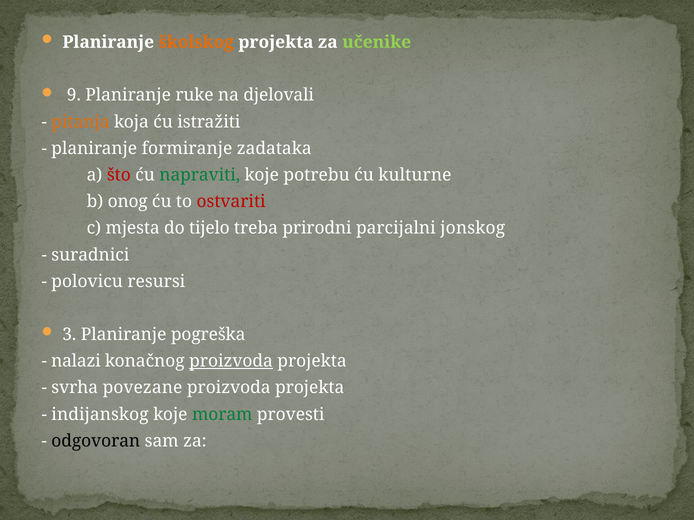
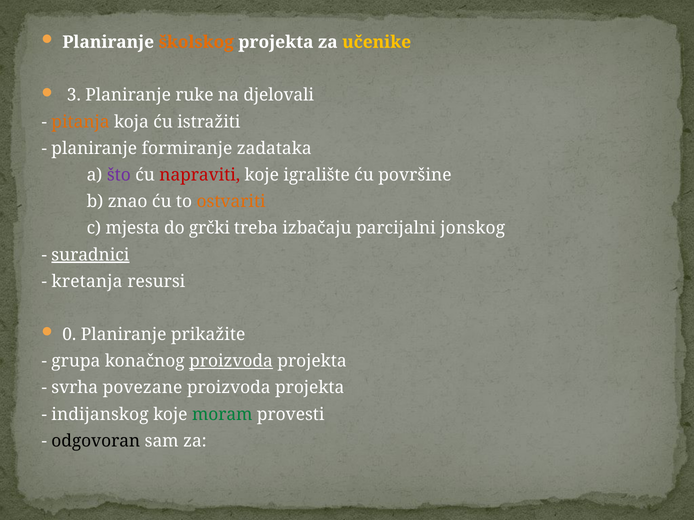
učenike colour: light green -> yellow
9: 9 -> 3
što colour: red -> purple
napraviti colour: green -> red
potrebu: potrebu -> igralište
kulturne: kulturne -> površine
onog: onog -> znao
ostvariti colour: red -> orange
tijelo: tijelo -> grčki
prirodni: prirodni -> izbačaju
suradnici underline: none -> present
polovicu: polovicu -> kretanja
3: 3 -> 0
pogreška: pogreška -> prikažite
nalazi: nalazi -> grupa
